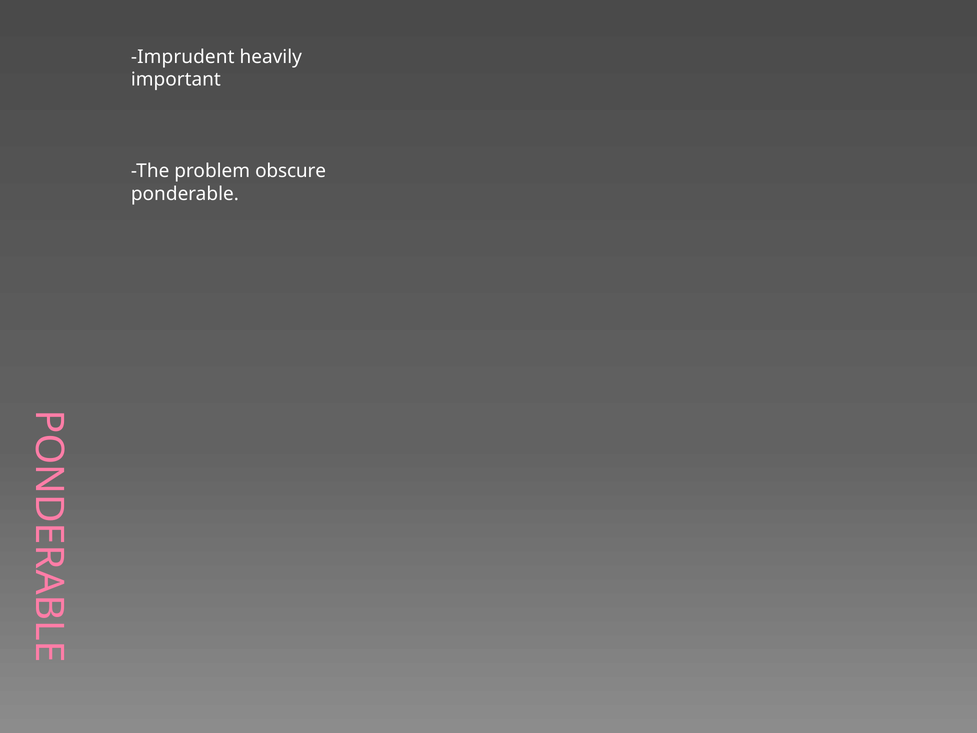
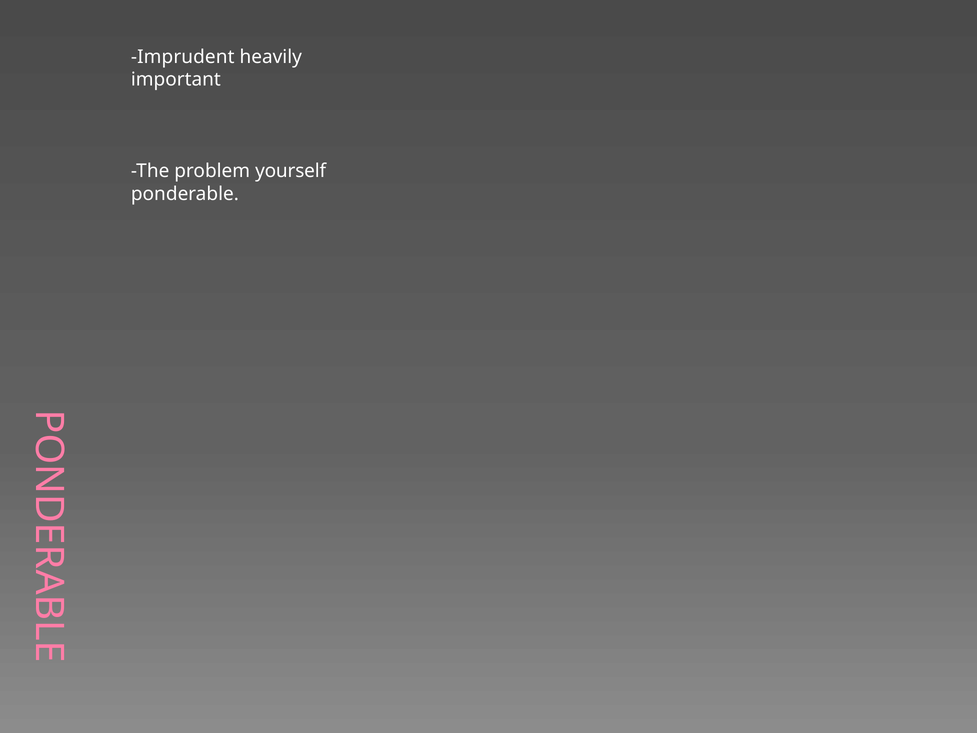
obscure: obscure -> yourself
